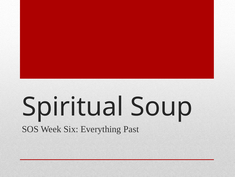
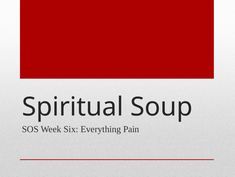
Past: Past -> Pain
